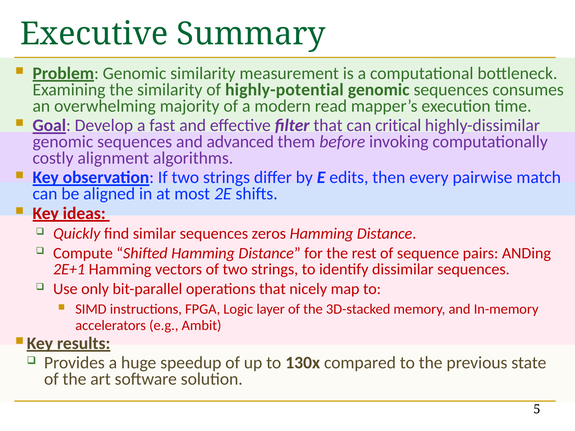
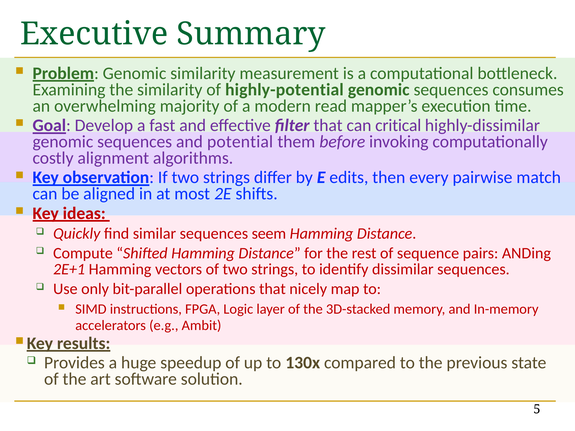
advanced: advanced -> potential
zeros: zeros -> seem
